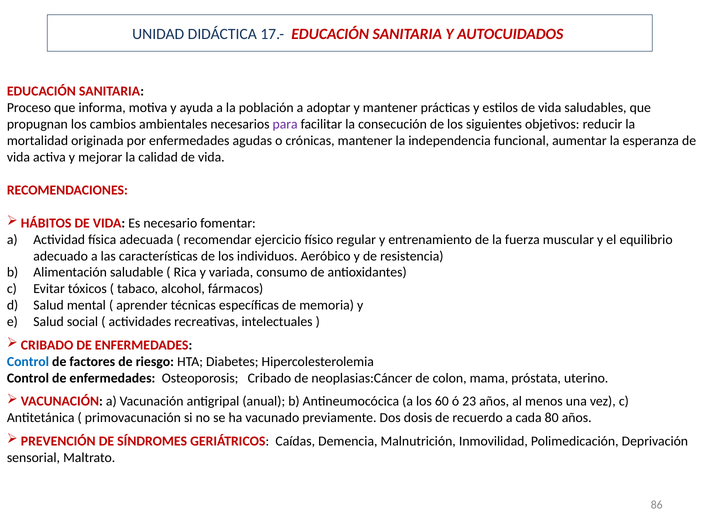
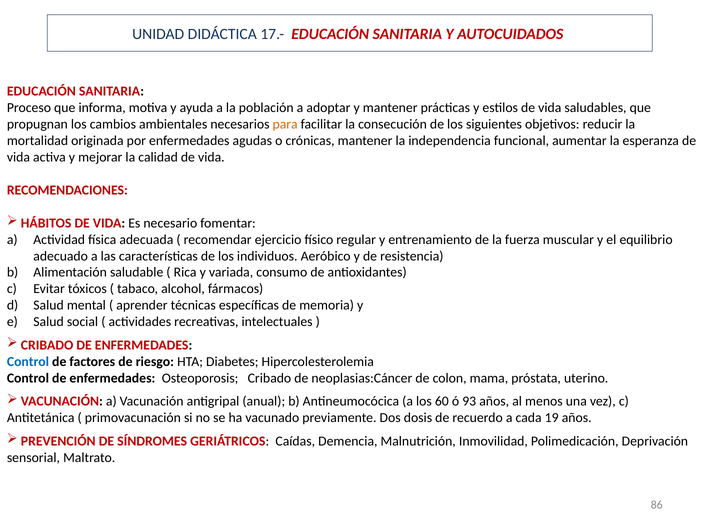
para colour: purple -> orange
23: 23 -> 93
80: 80 -> 19
